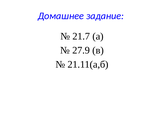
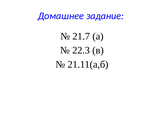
27.9: 27.9 -> 22.3
